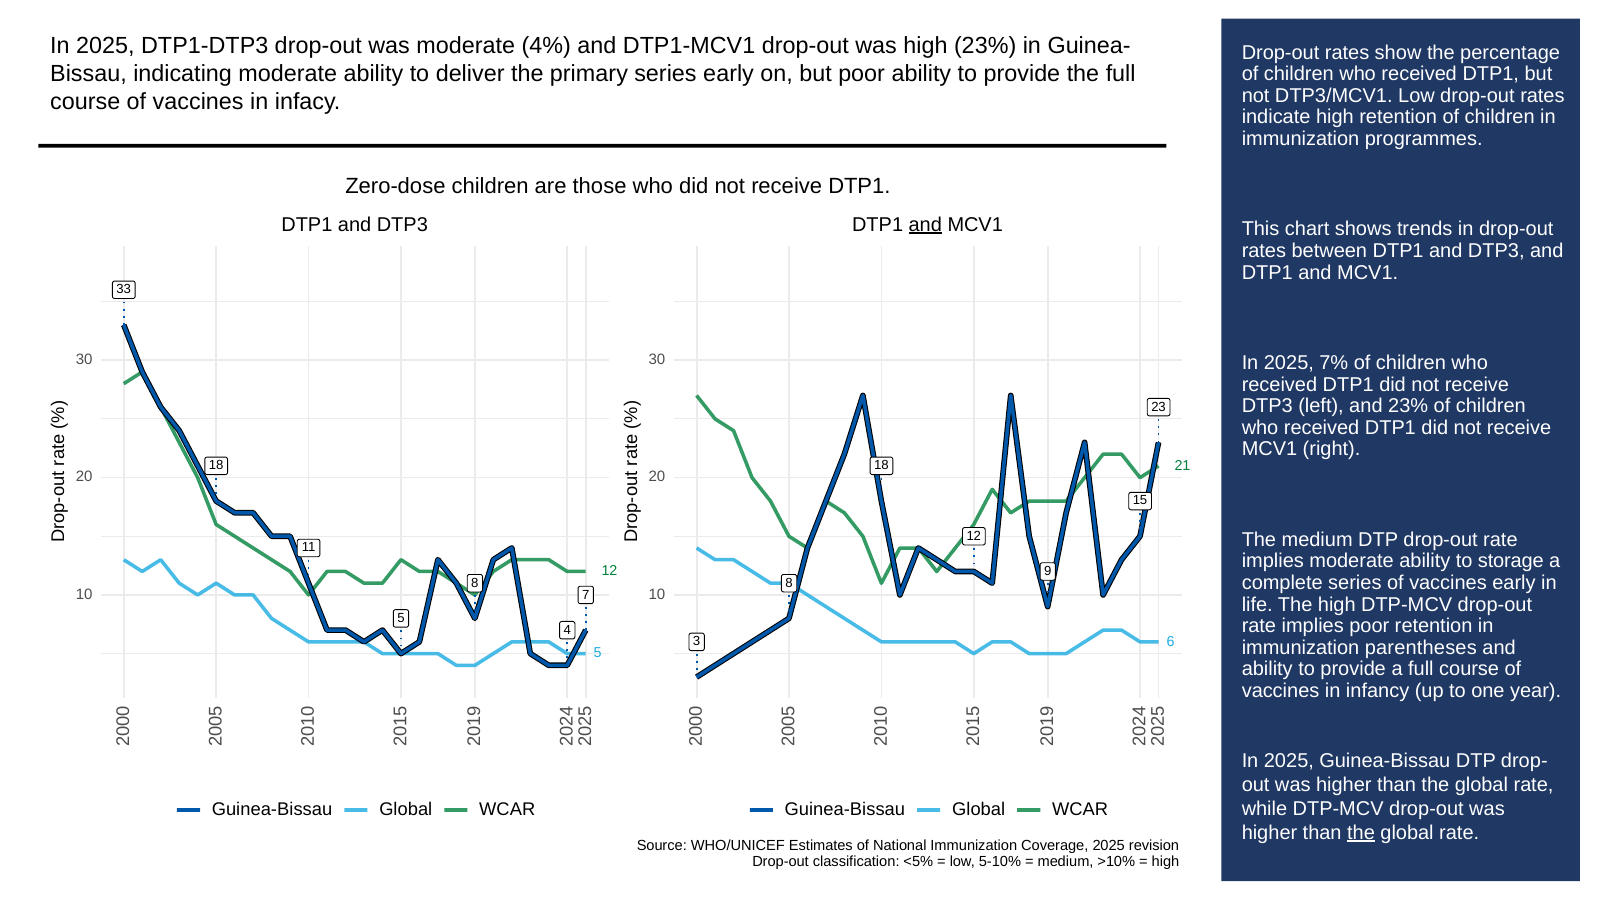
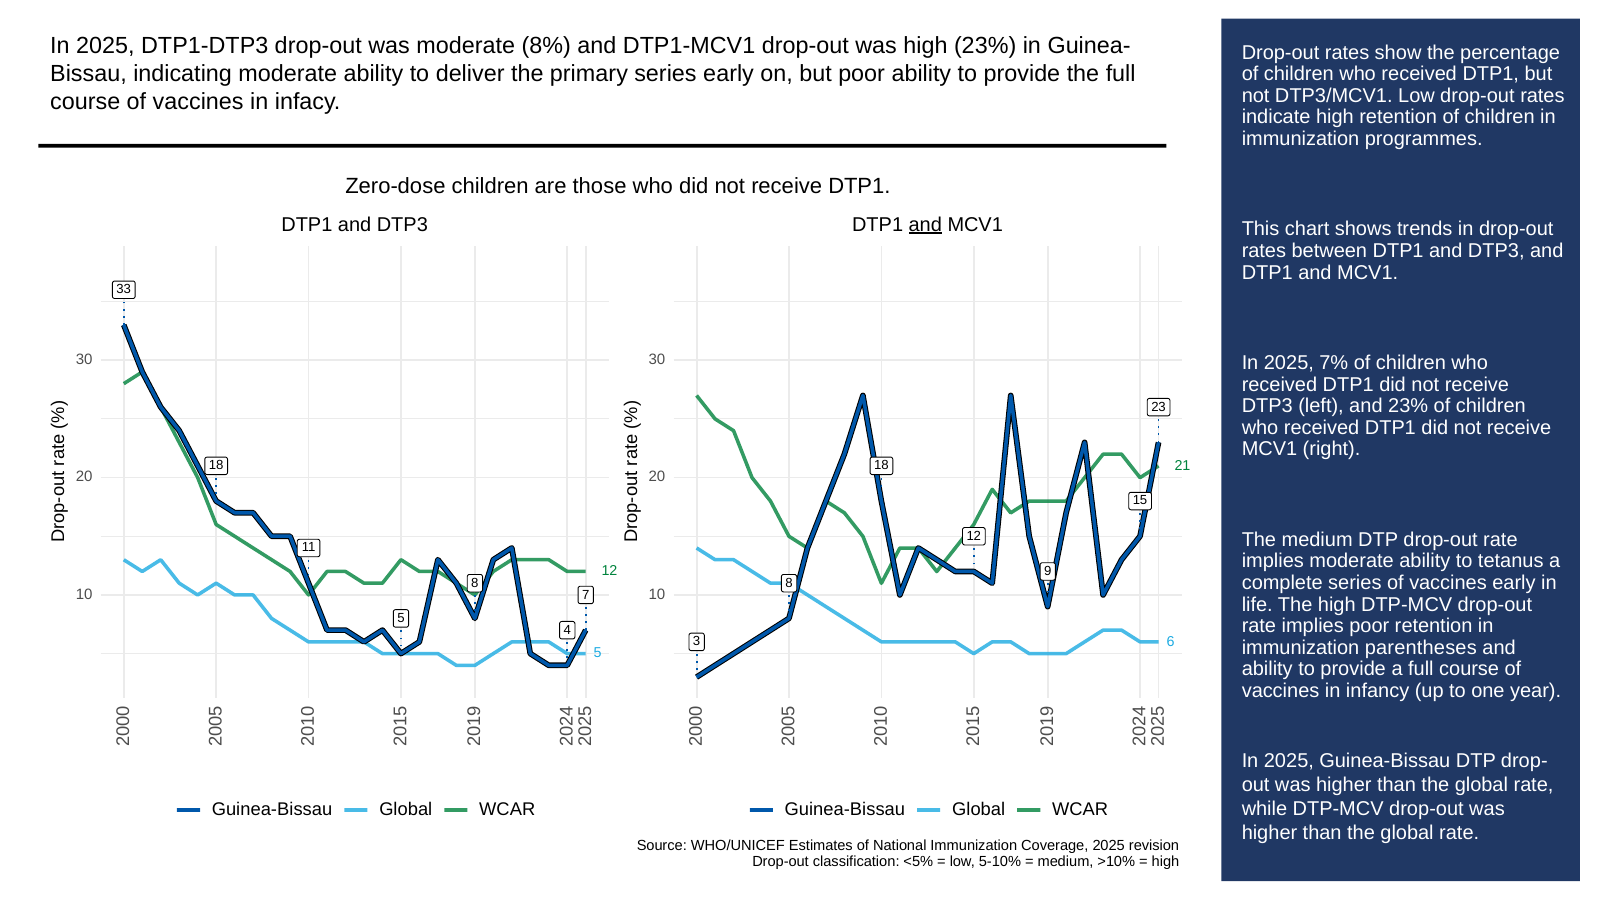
4%: 4% -> 8%
storage: storage -> tetanus
the at (1361, 832) underline: present -> none
